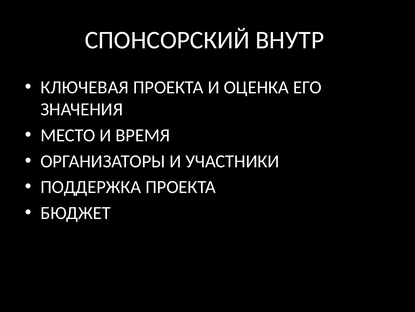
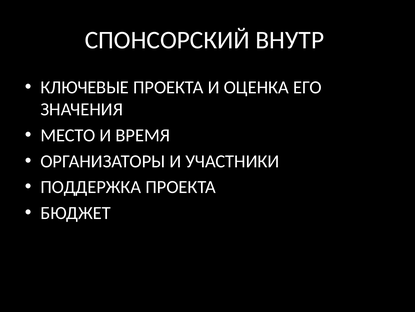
КЛЮЧЕВАЯ: КЛЮЧЕВАЯ -> КЛЮЧЕВЫЕ
